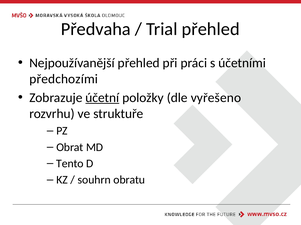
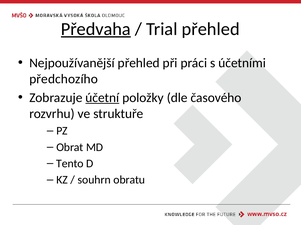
Předvaha underline: none -> present
předchozími: předchozími -> předchozího
vyřešeno: vyřešeno -> časového
